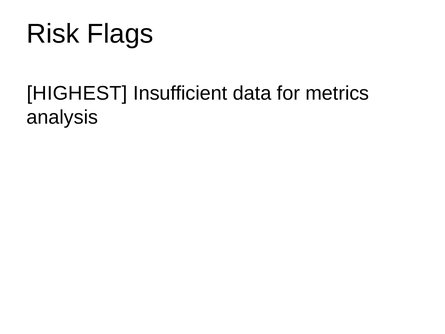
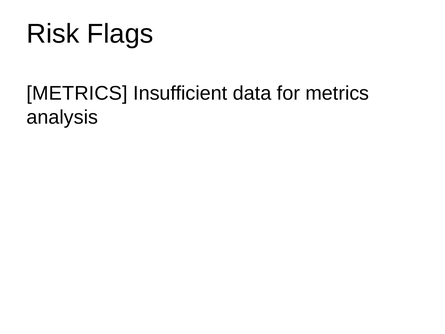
HIGHEST at (77, 93): HIGHEST -> METRICS
